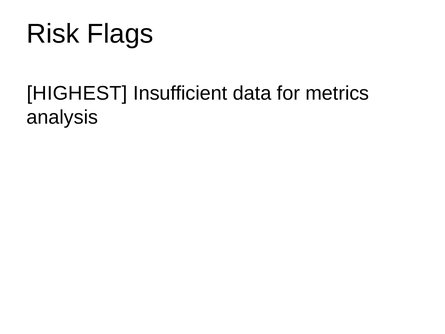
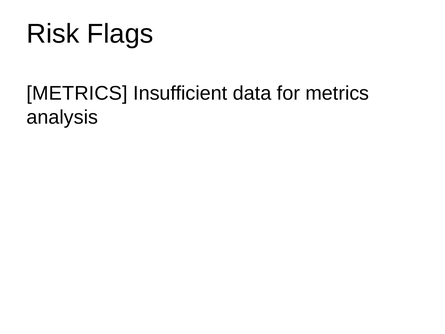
HIGHEST at (77, 93): HIGHEST -> METRICS
